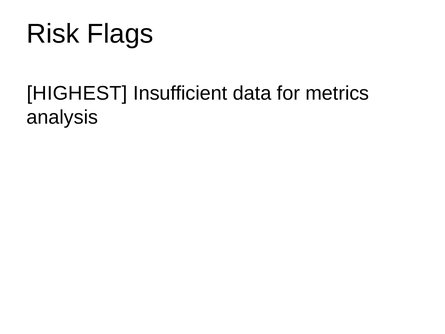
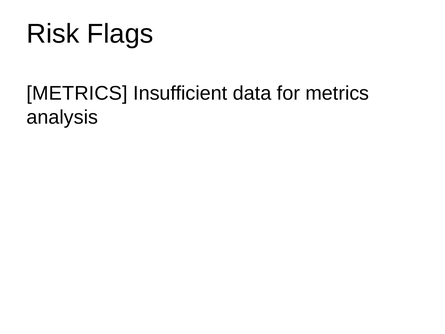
HIGHEST at (77, 93): HIGHEST -> METRICS
